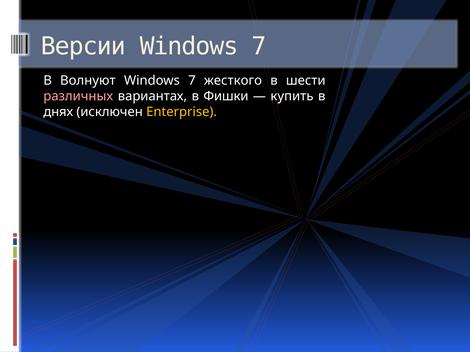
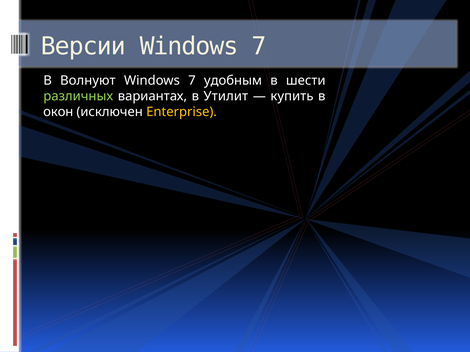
жесткого: жесткого -> удобным
различных colour: pink -> light green
Фишки: Фишки -> Утилит
днях: днях -> окон
